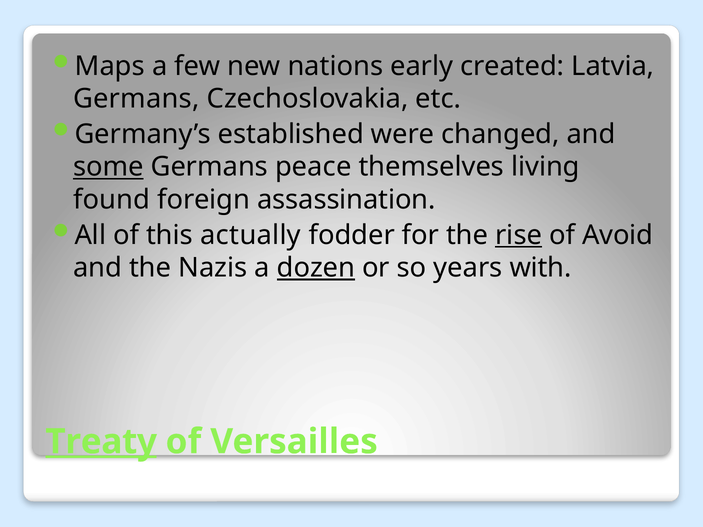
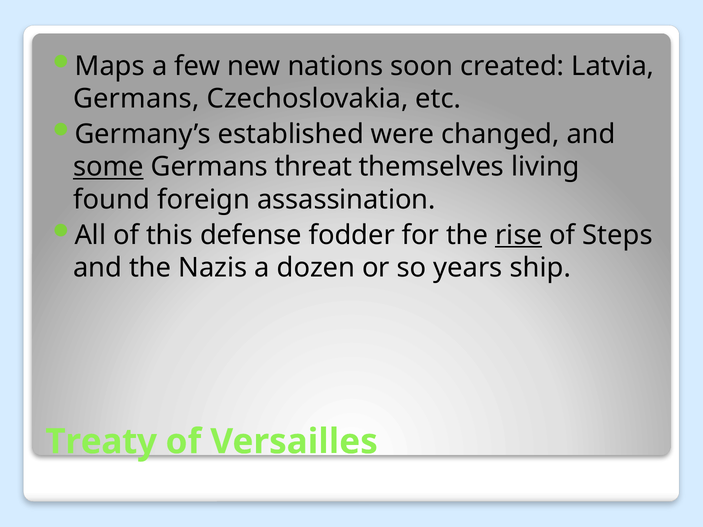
early: early -> soon
peace: peace -> threat
actually: actually -> defense
Avoid: Avoid -> Steps
dozen underline: present -> none
with: with -> ship
Treaty underline: present -> none
